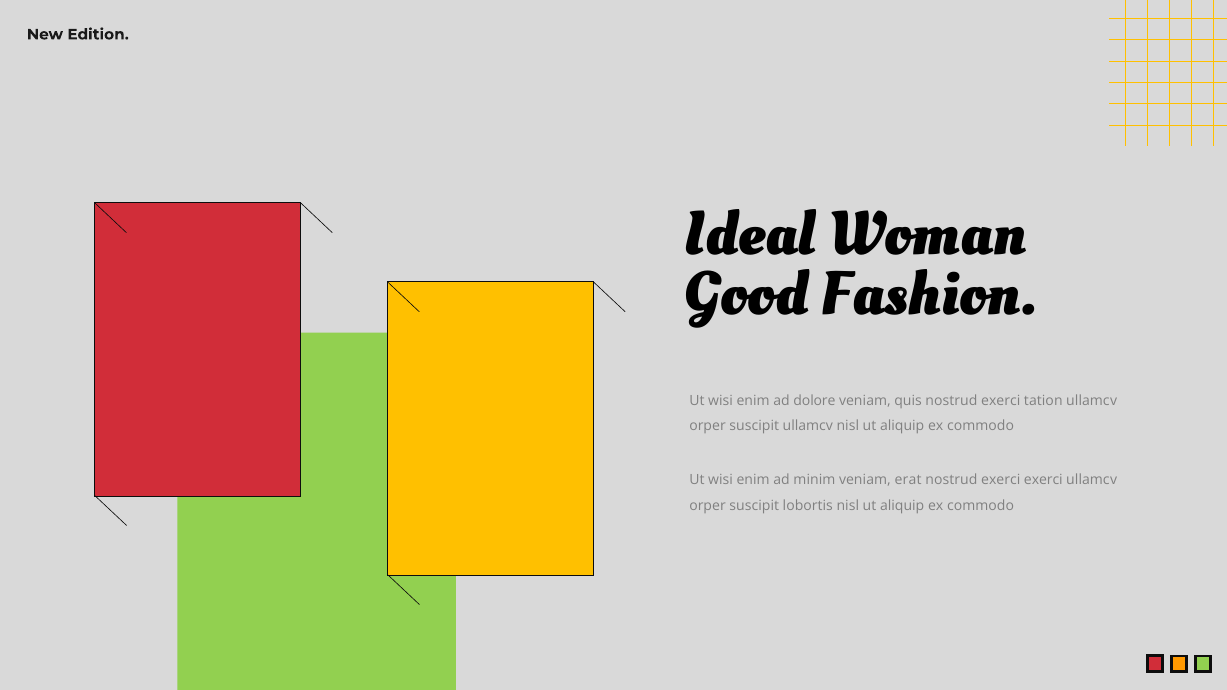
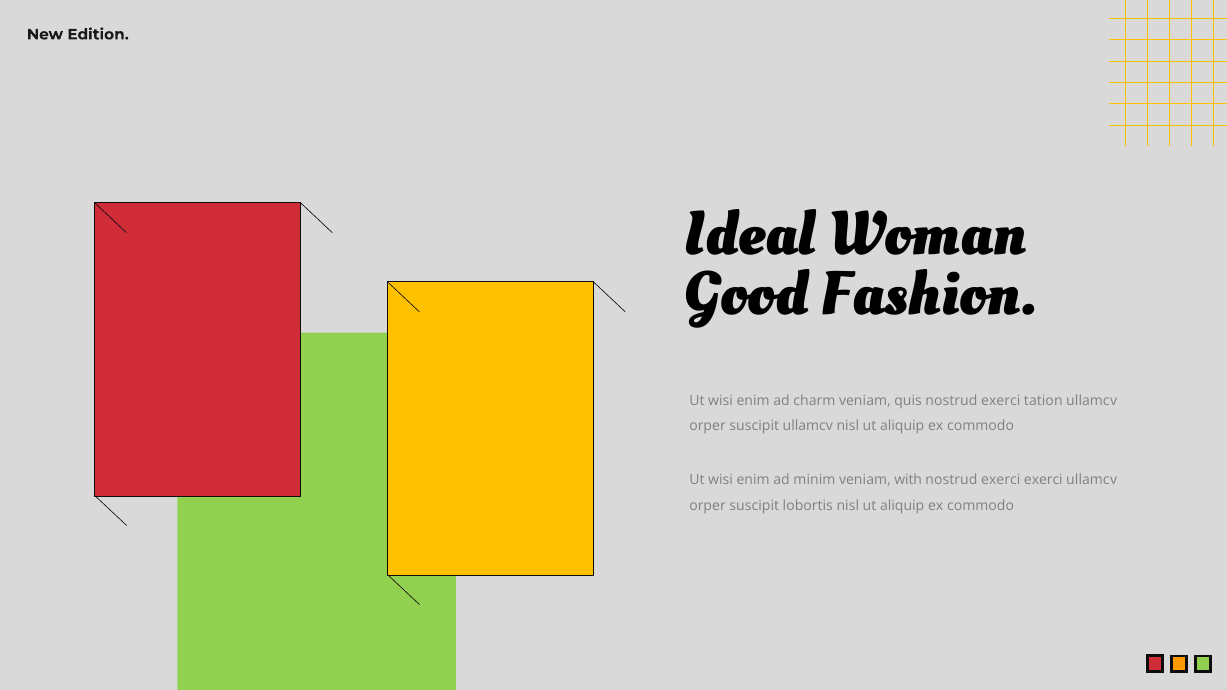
dolore: dolore -> charm
erat: erat -> with
